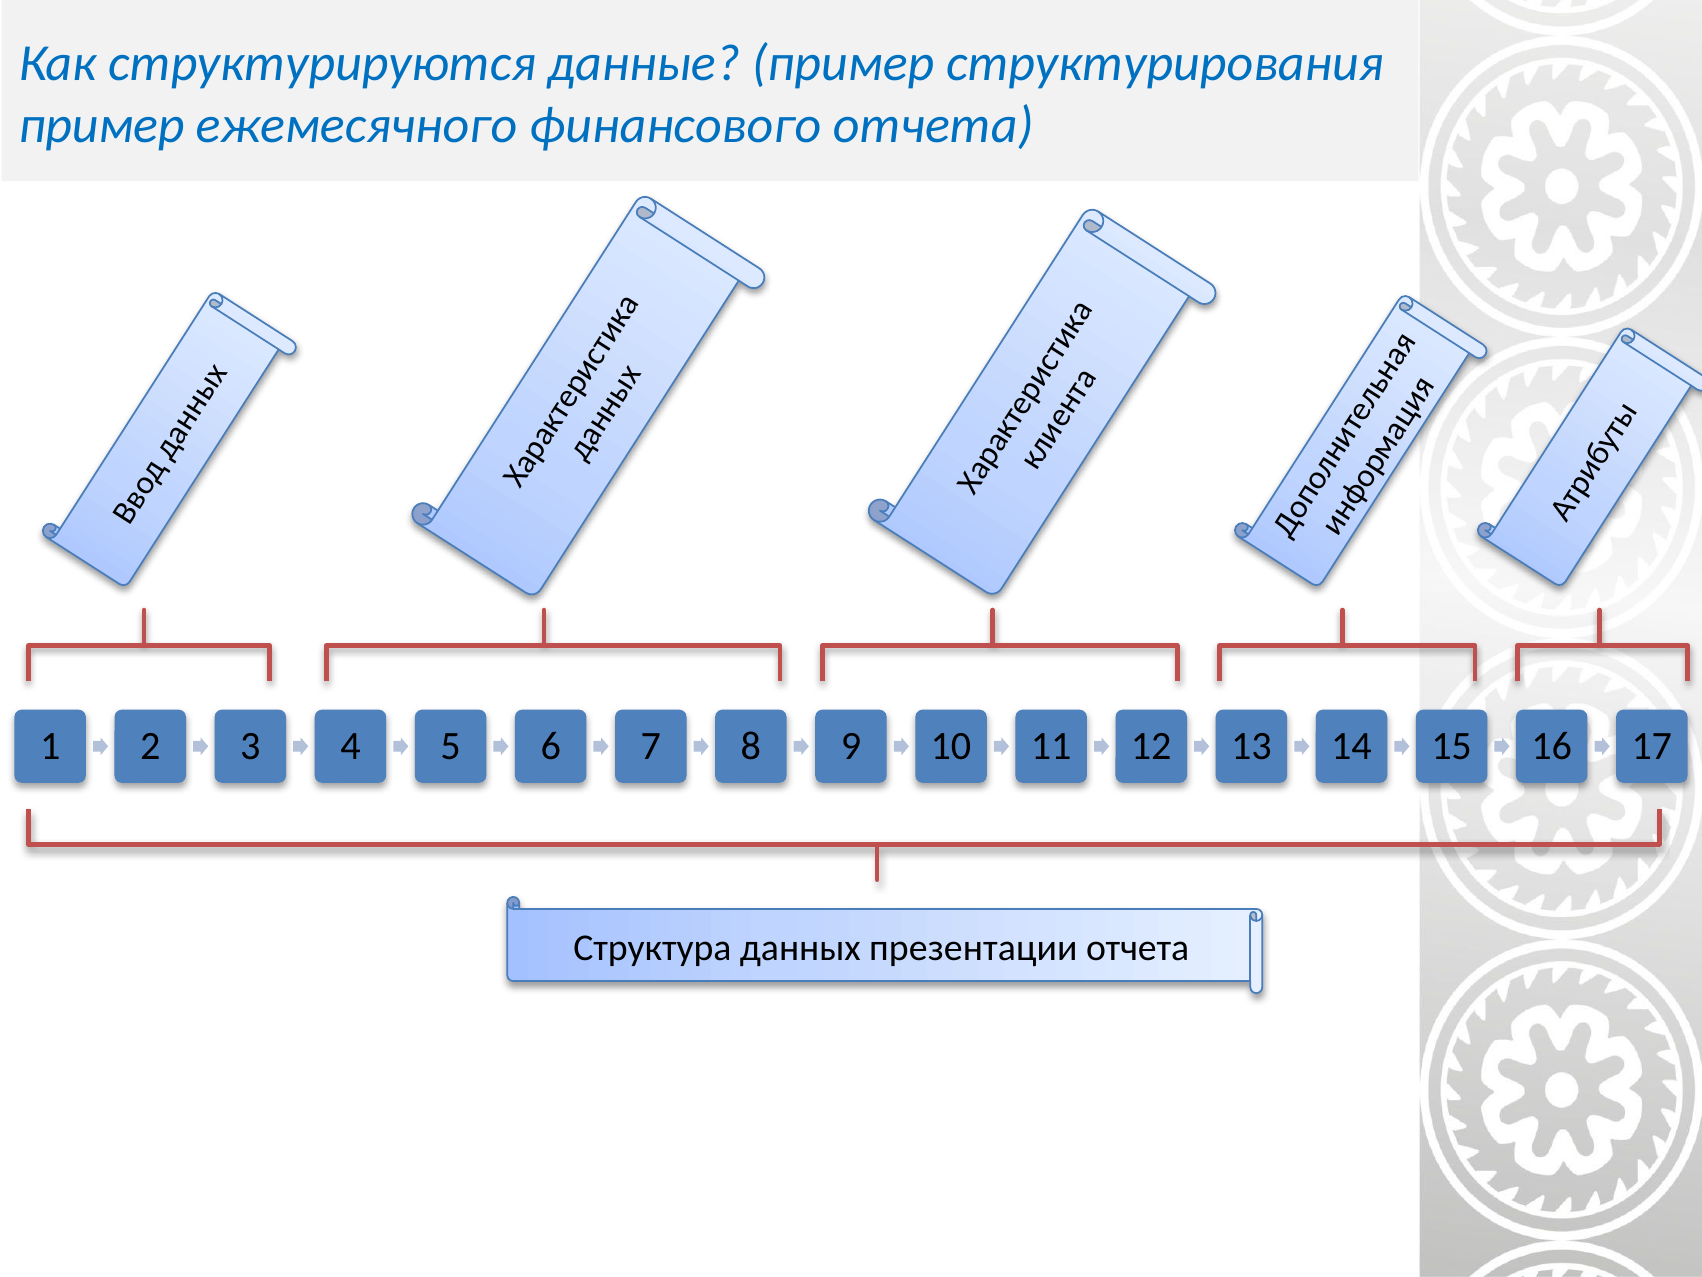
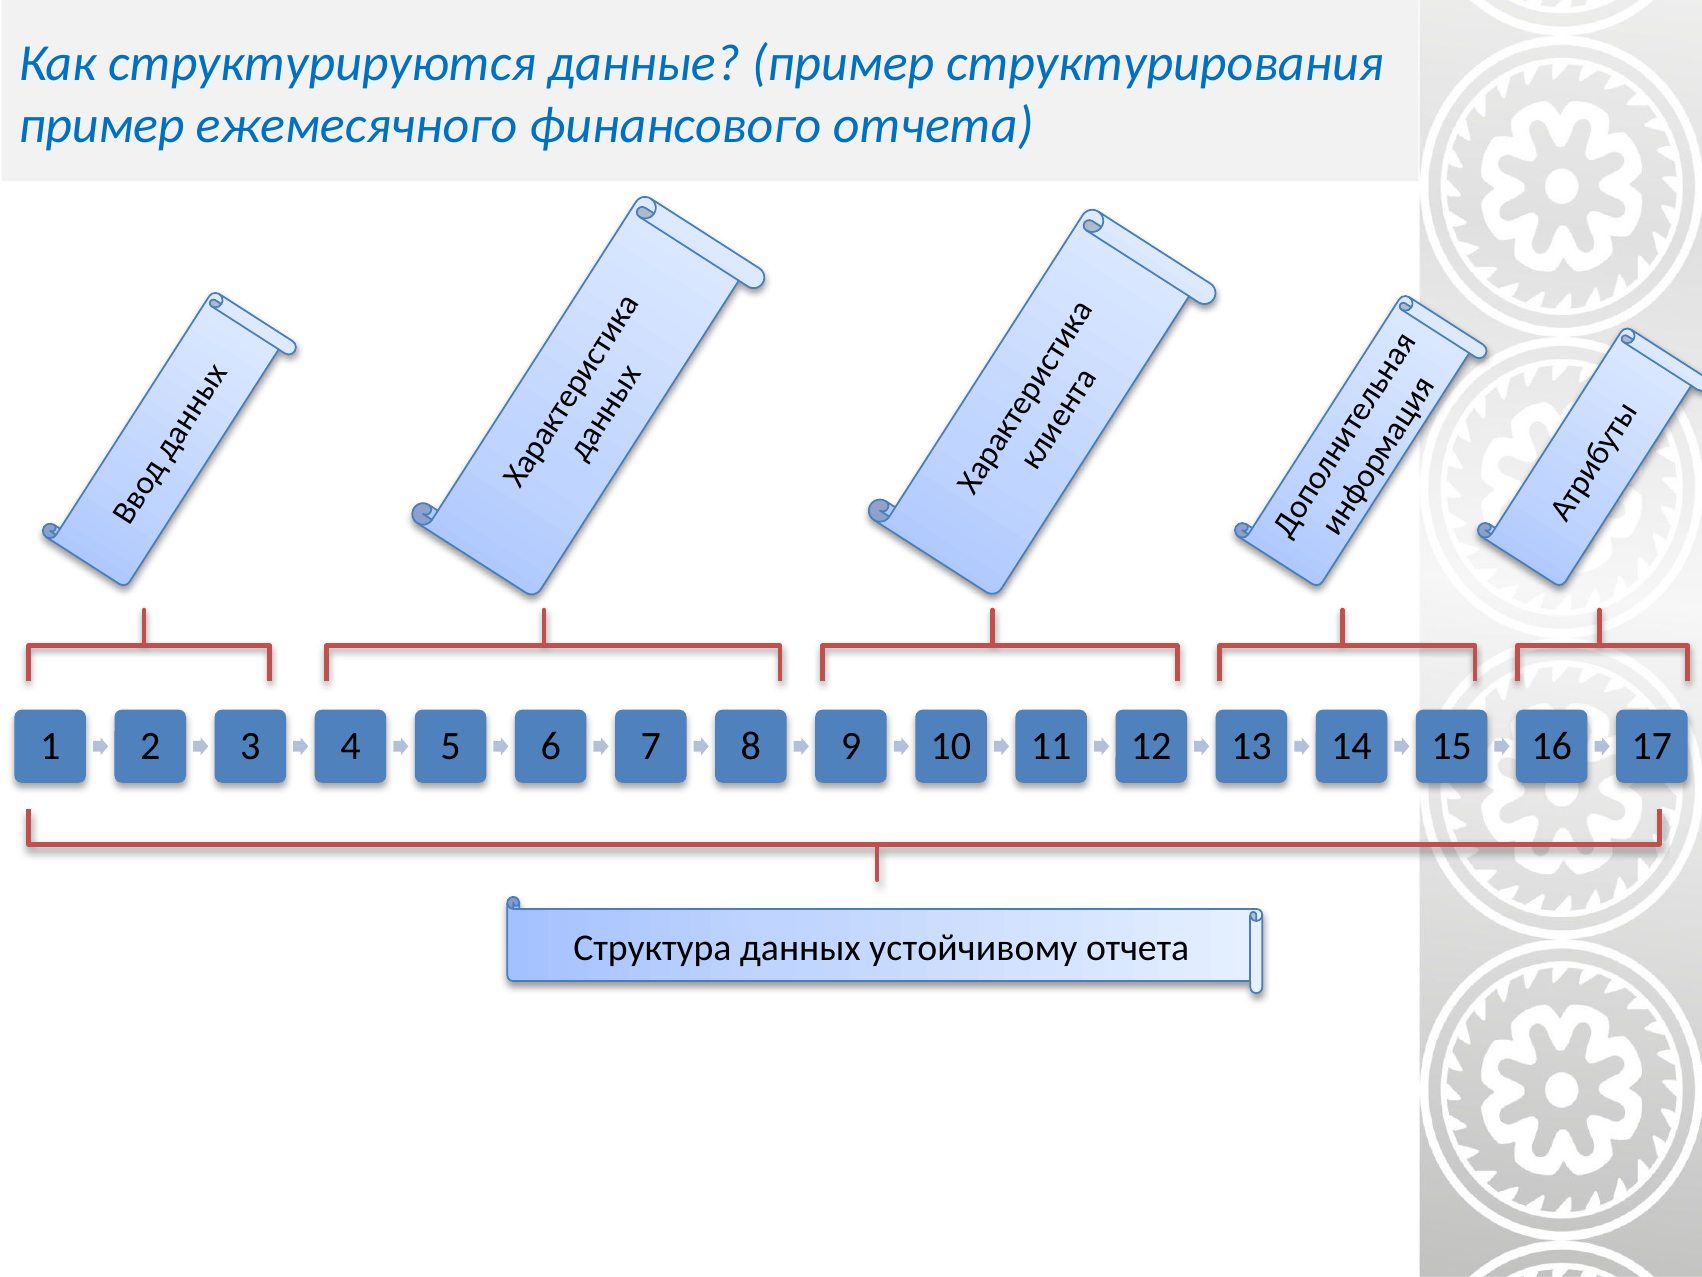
презентации: презентации -> устойчивому
